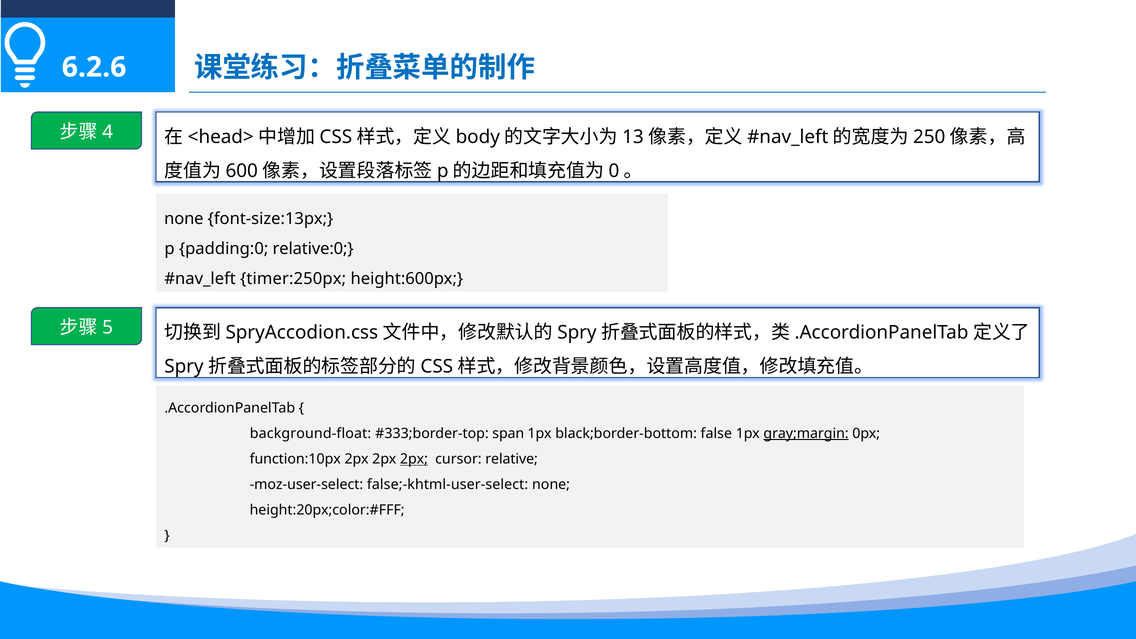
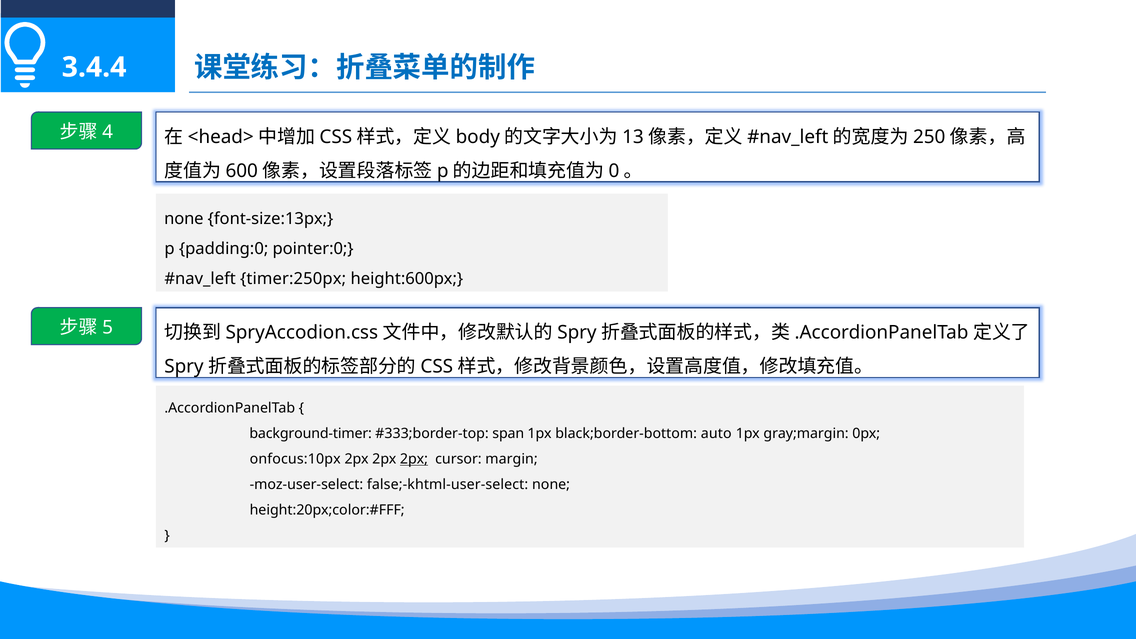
6.2.6: 6.2.6 -> 3.4.4
relative:0: relative:0 -> pointer:0
background-float: background-float -> background-timer
false: false -> auto
gray;margin underline: present -> none
function:10px: function:10px -> onfocus:10px
relative: relative -> margin
